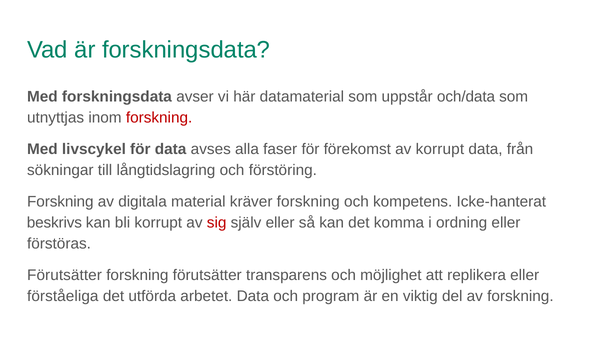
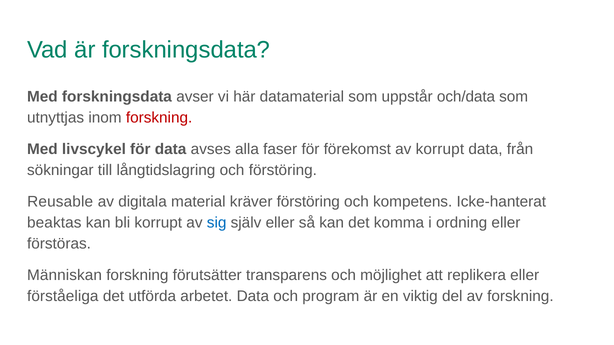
Forskning at (60, 202): Forskning -> Reusable
kräver forskning: forskning -> förstöring
beskrivs: beskrivs -> beaktas
sig colour: red -> blue
Förutsätter at (65, 275): Förutsätter -> Människan
